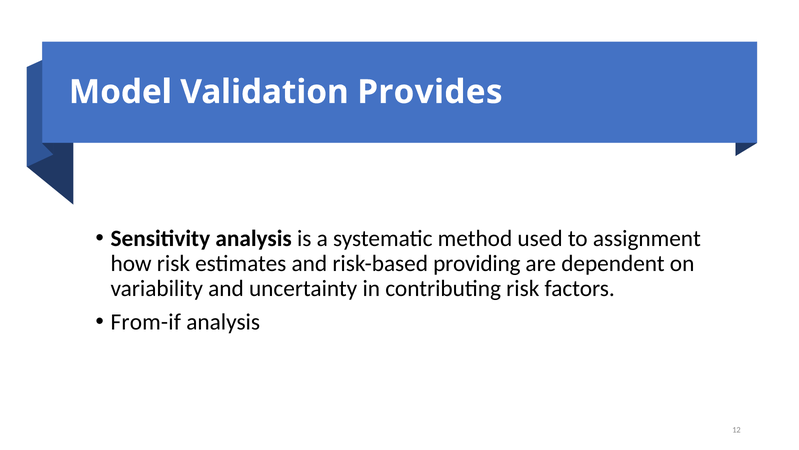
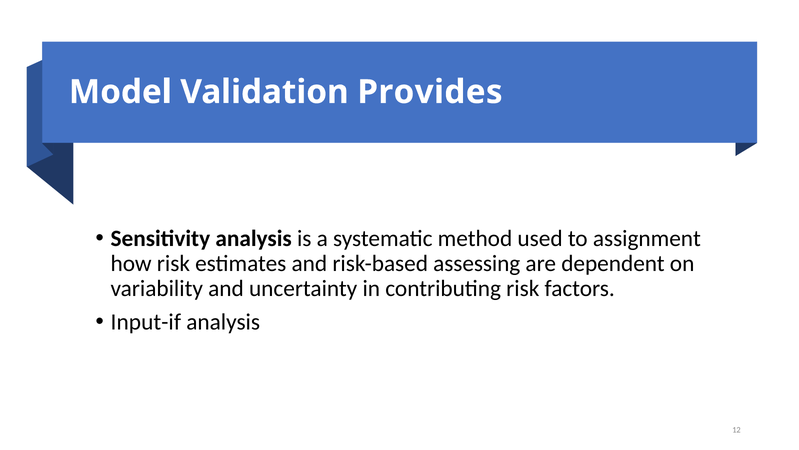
providing: providing -> assessing
From-if: From-if -> Input-if
